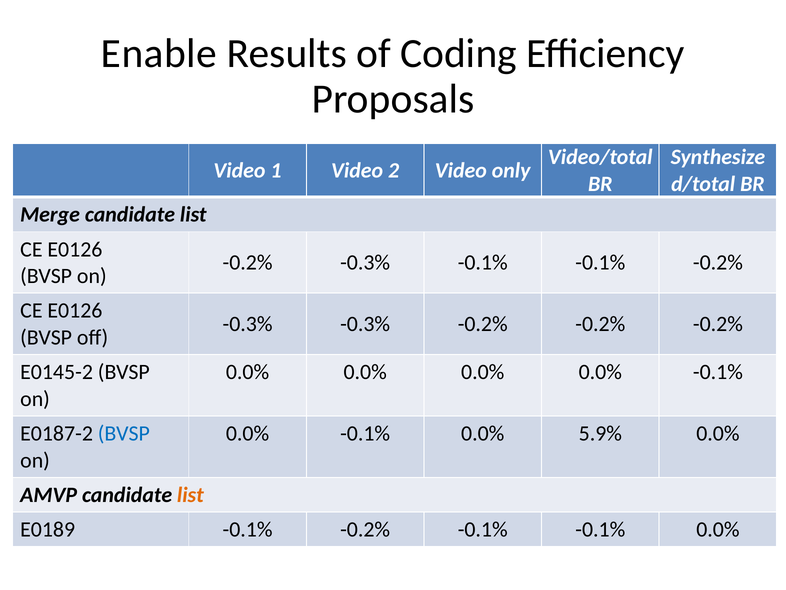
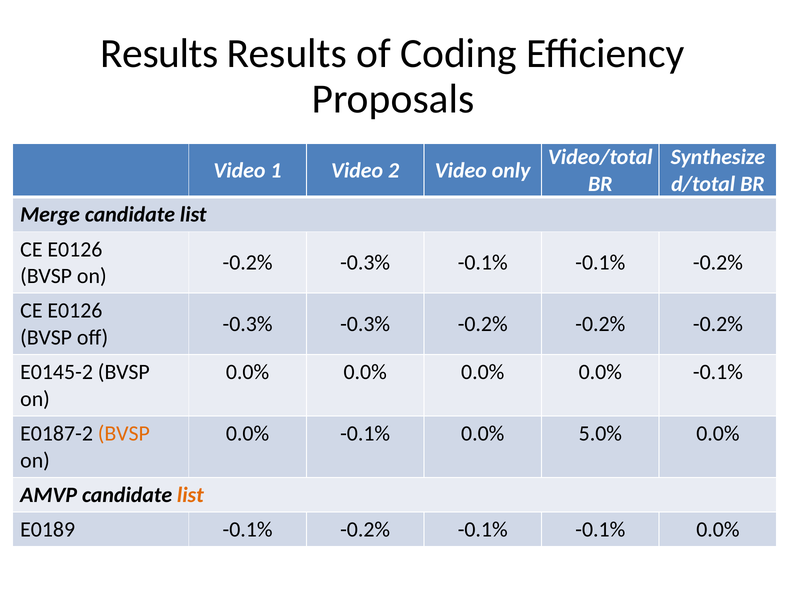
Enable at (159, 53): Enable -> Results
BVSP at (124, 433) colour: blue -> orange
5.9%: 5.9% -> 5.0%
